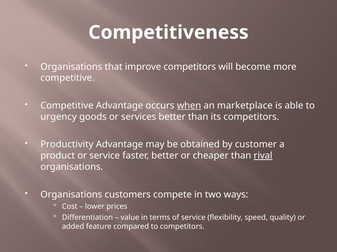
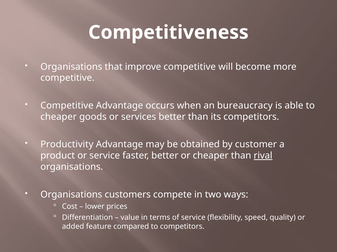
improve competitors: competitors -> competitive
when underline: present -> none
marketplace: marketplace -> bureaucracy
urgency at (59, 117): urgency -> cheaper
